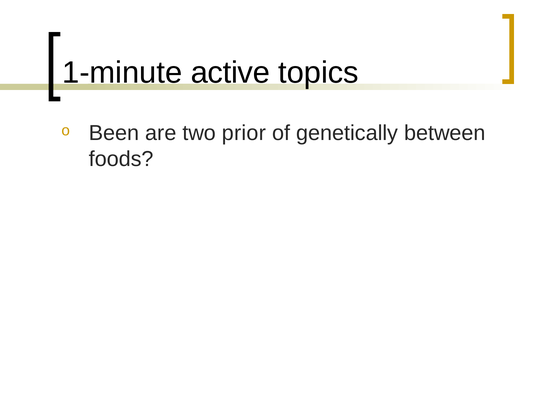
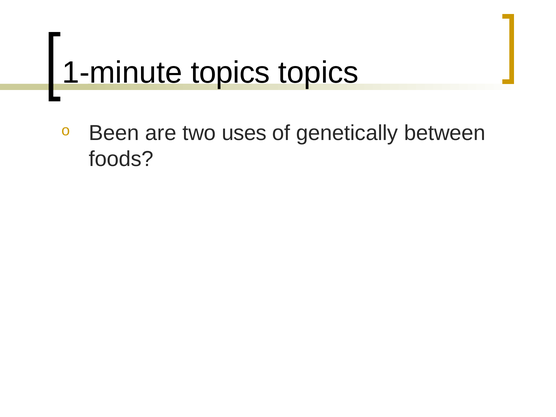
1-minute active: active -> topics
prior: prior -> uses
